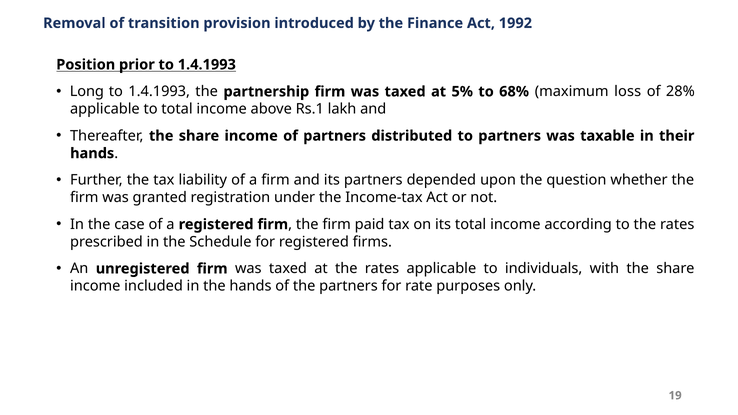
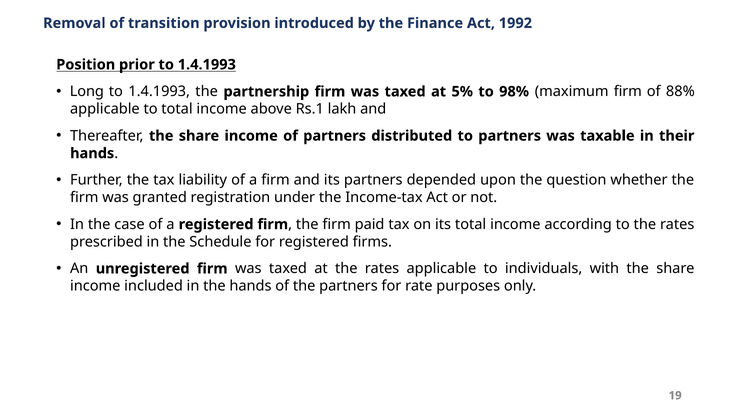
68%: 68% -> 98%
maximum loss: loss -> firm
28%: 28% -> 88%
